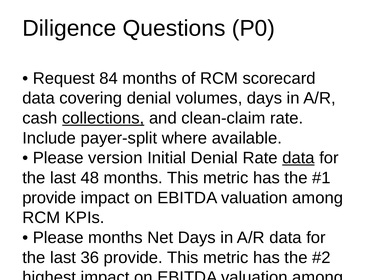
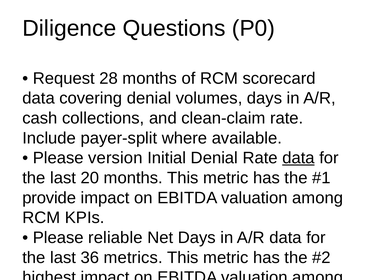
84: 84 -> 28
collections underline: present -> none
48: 48 -> 20
Please months: months -> reliable
36 provide: provide -> metrics
